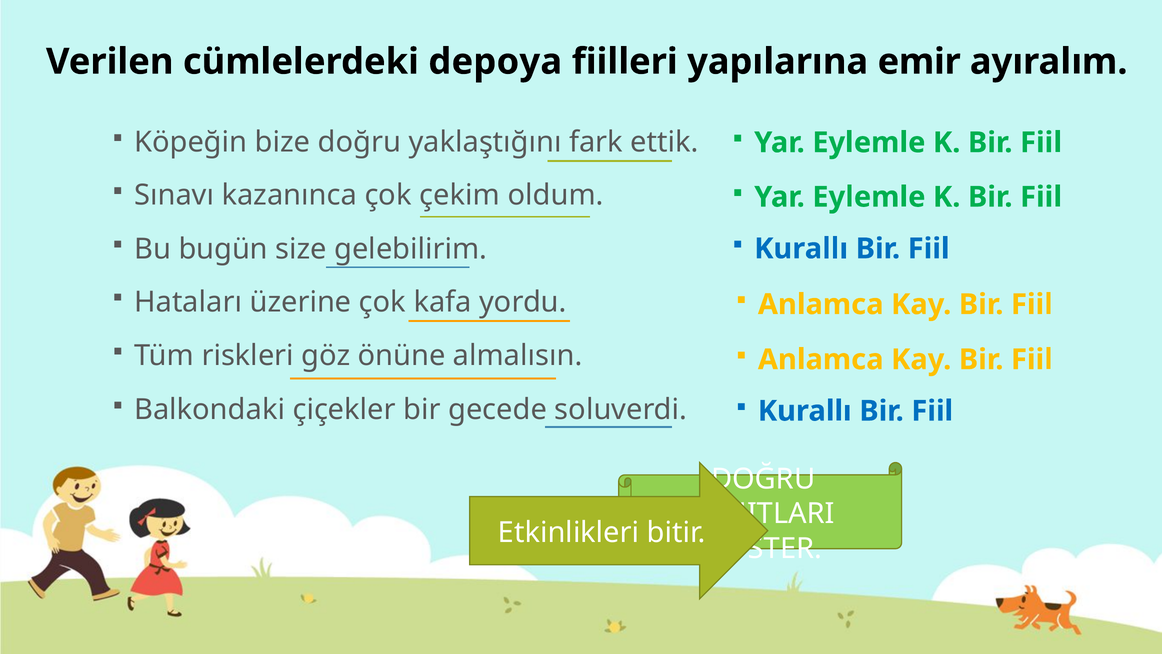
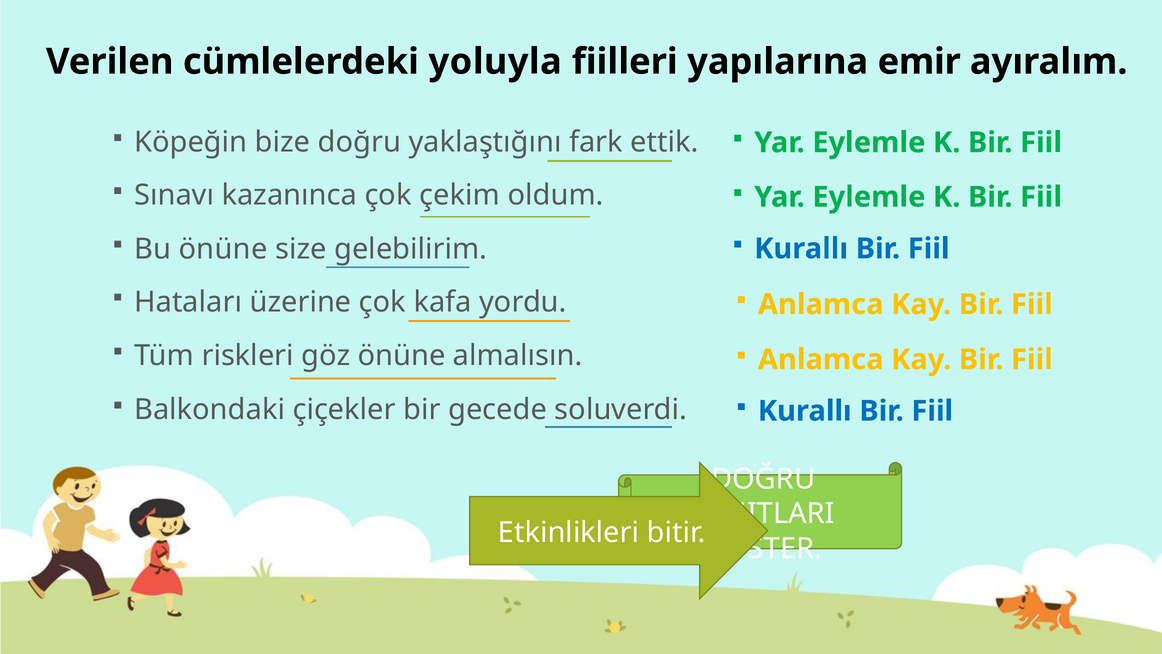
depoya: depoya -> yoluyla
Bu bugün: bugün -> önüne
